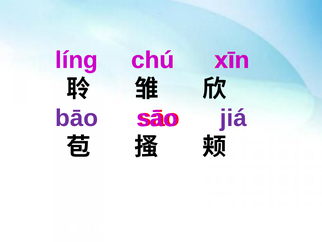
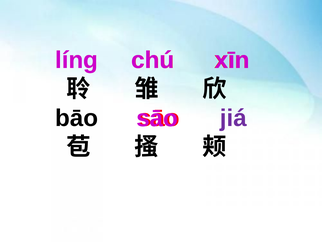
bāo colour: purple -> black
